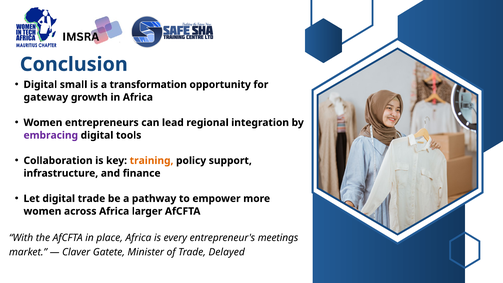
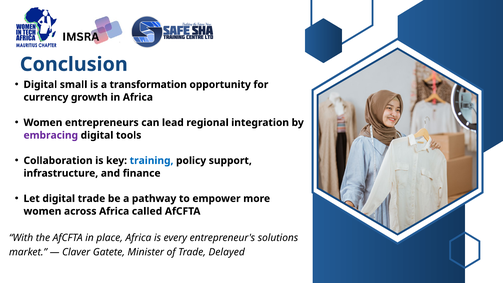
gateway: gateway -> currency
training colour: orange -> blue
larger: larger -> called
meetings: meetings -> solutions
